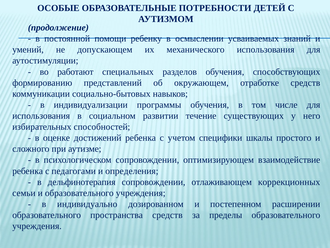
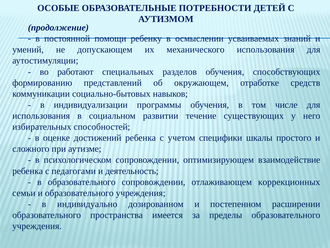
определения: определения -> деятельность
в дельфинотерапия: дельфинотерапия -> образовательного
пространства средств: средств -> имеется
